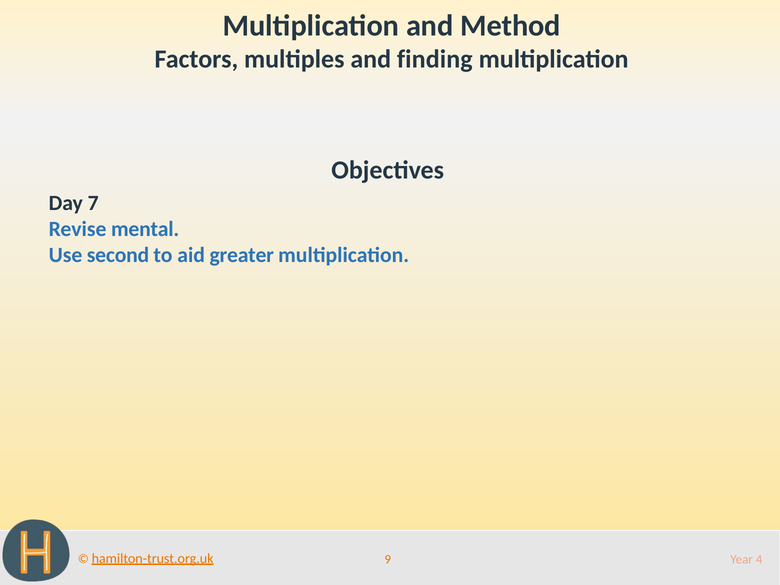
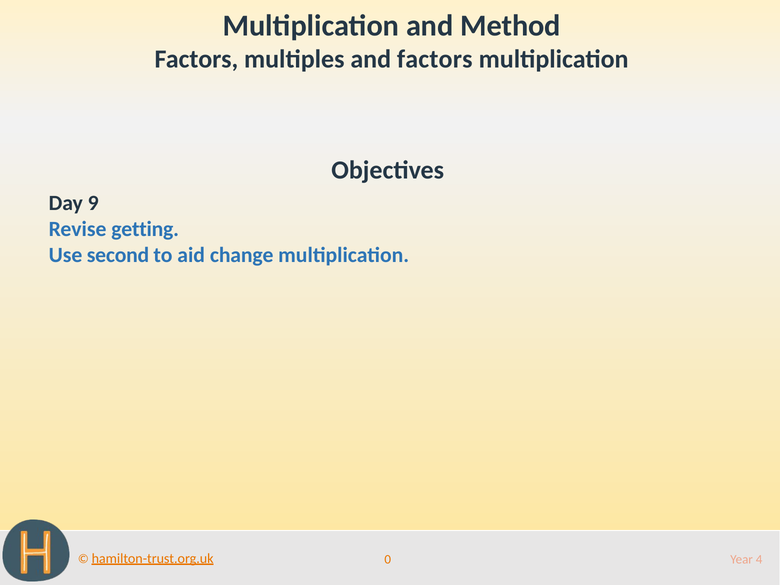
and finding: finding -> factors
7: 7 -> 9
mental: mental -> getting
greater: greater -> change
9: 9 -> 0
